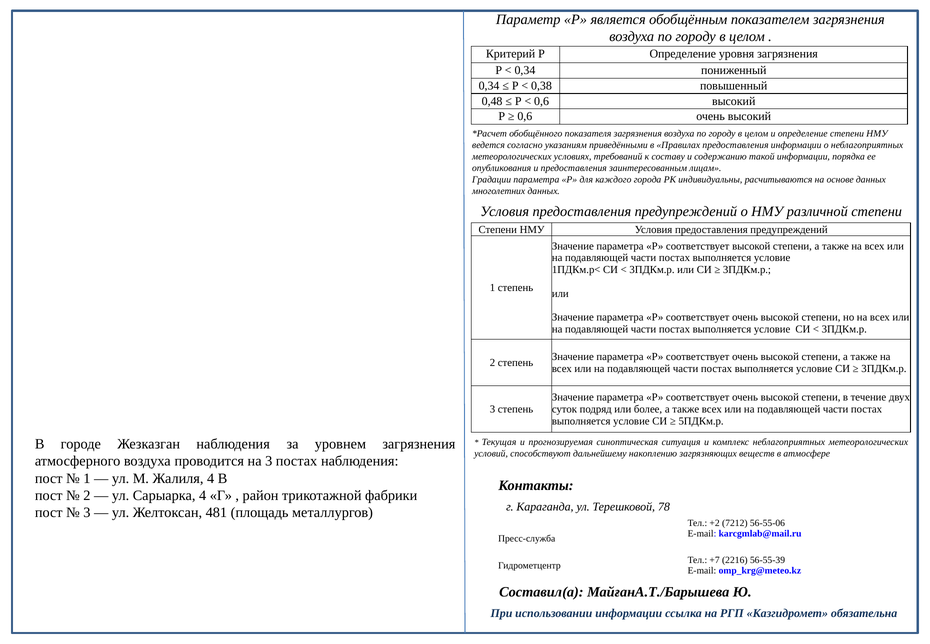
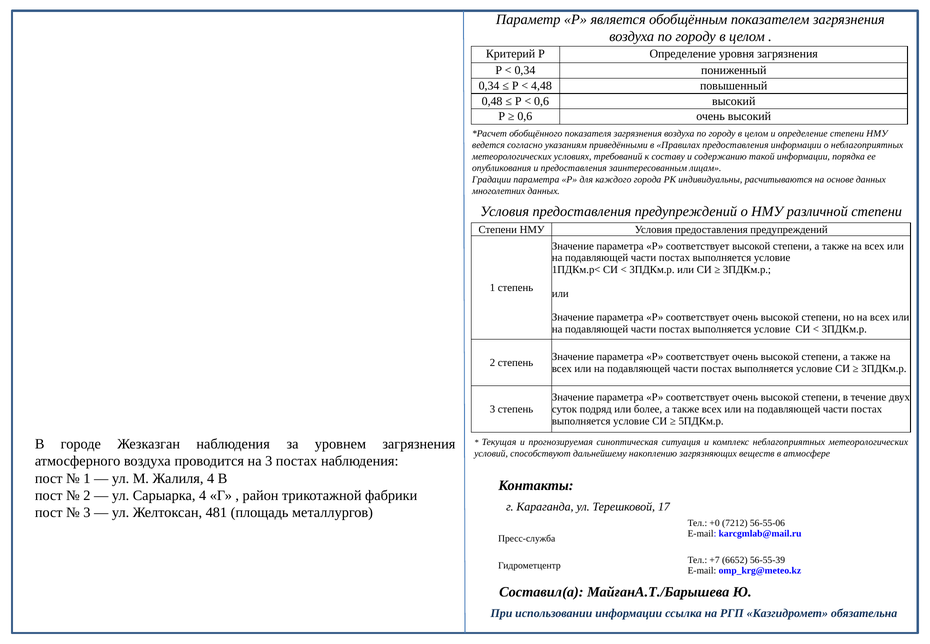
0,38: 0,38 -> 4,48
78: 78 -> 17
+2: +2 -> +0
2216: 2216 -> 6652
